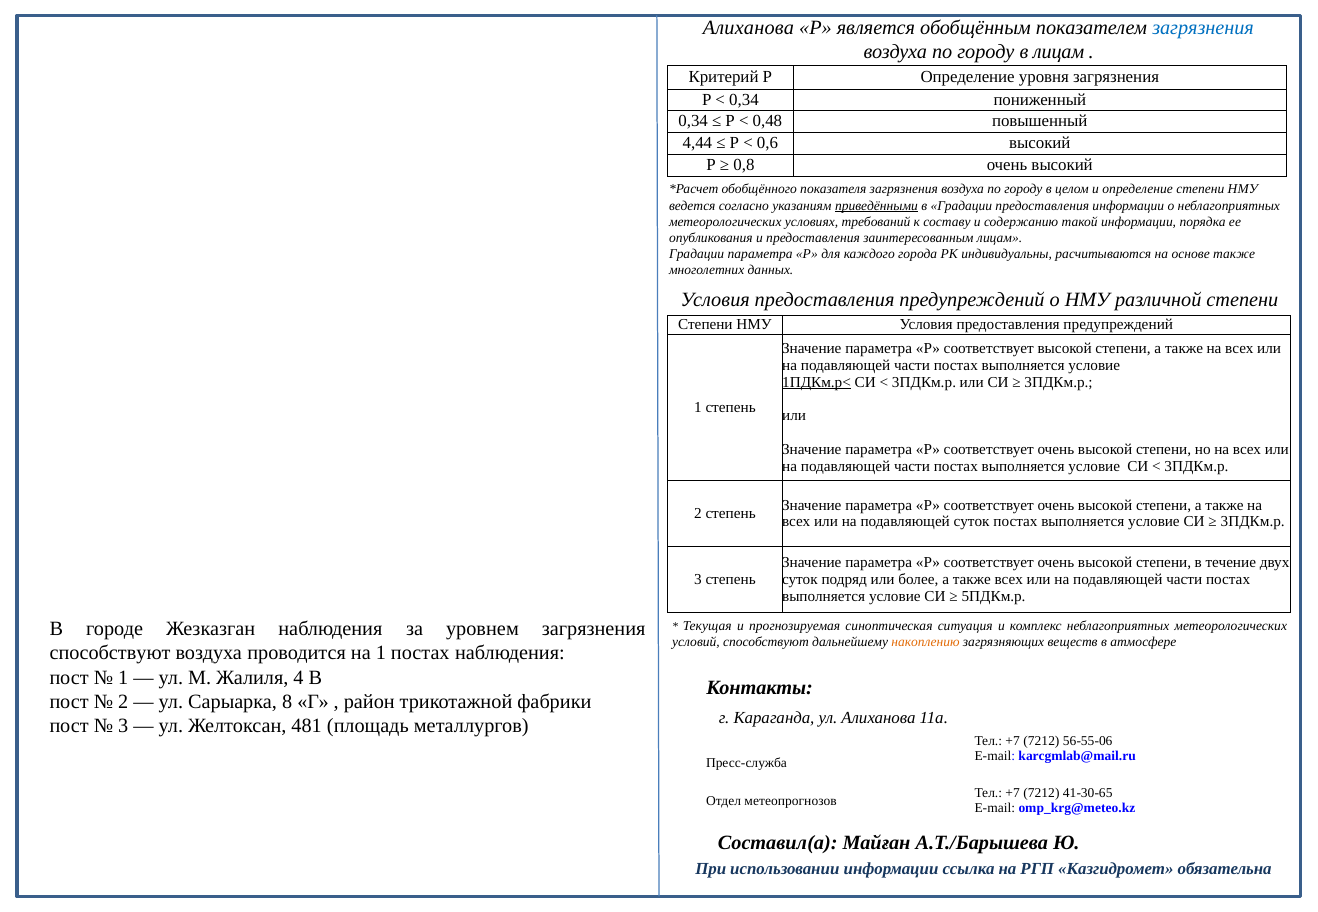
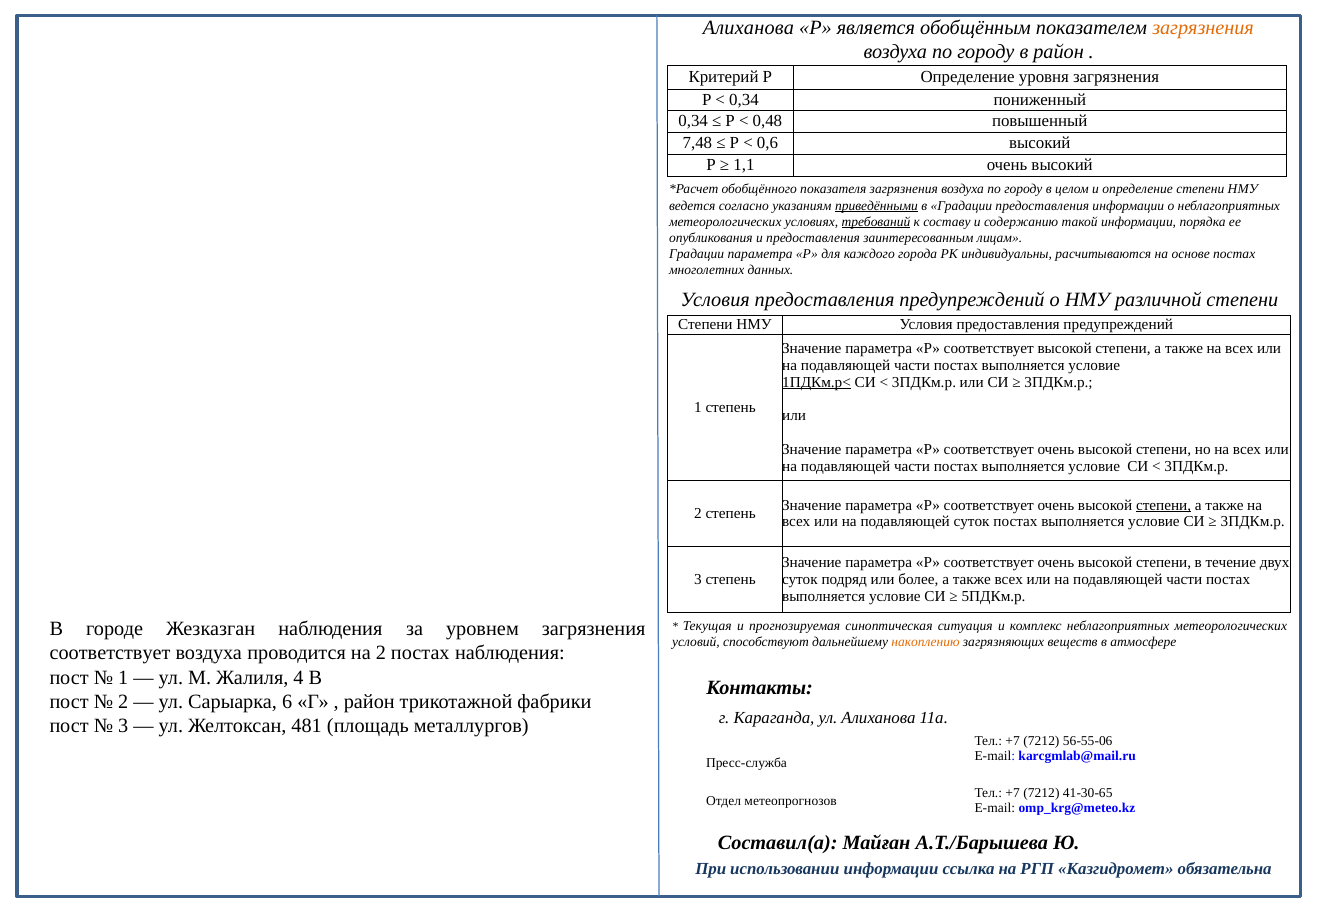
загрязнения at (1203, 28) colour: blue -> orange
в лицам: лицам -> район
4,44: 4,44 -> 7,48
0,8: 0,8 -> 1,1
требований underline: none -> present
основе также: также -> постах
степени at (1164, 505) underline: none -> present
способствуют at (110, 653): способствуют -> соответствует
на 1: 1 -> 2
8: 8 -> 6
